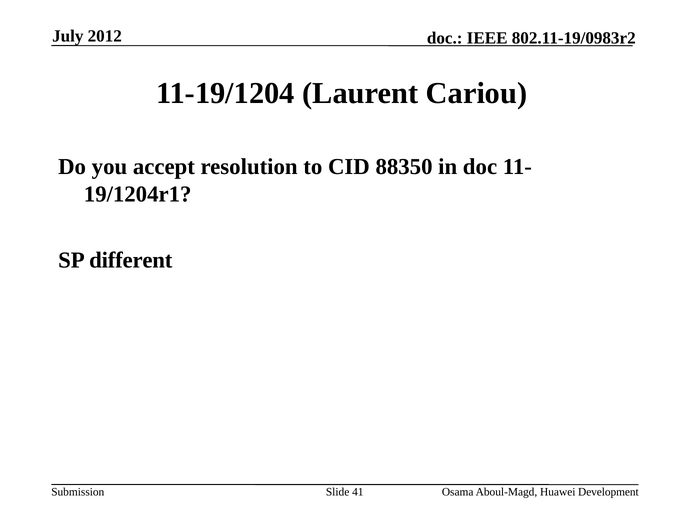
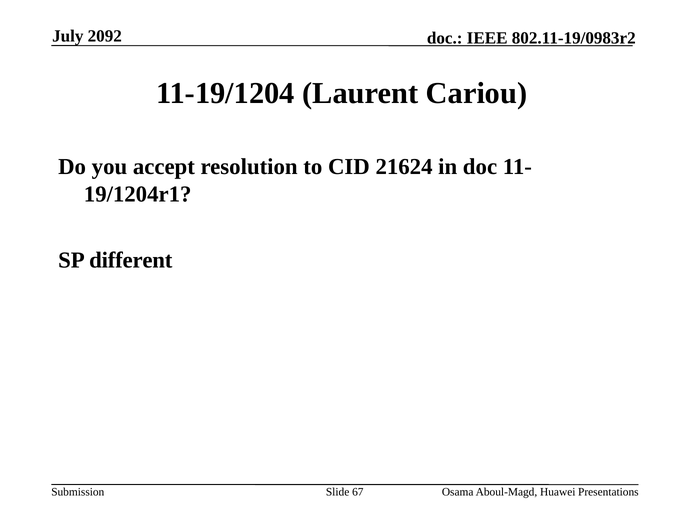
2012: 2012 -> 2092
88350: 88350 -> 21624
41: 41 -> 67
Development: Development -> Presentations
